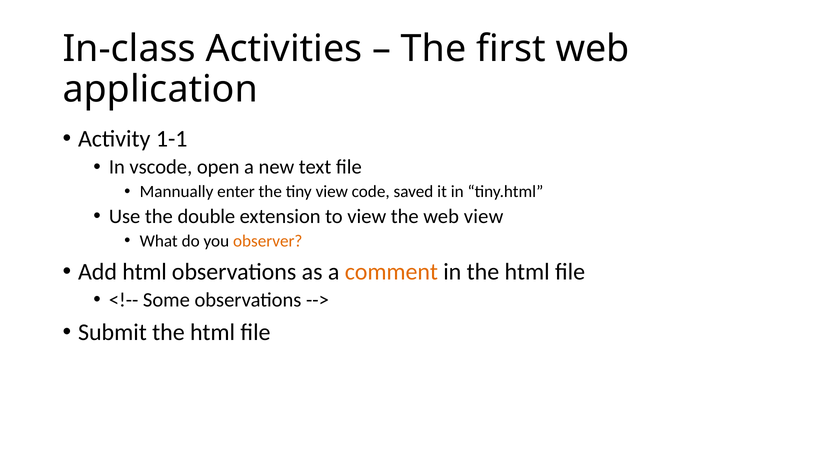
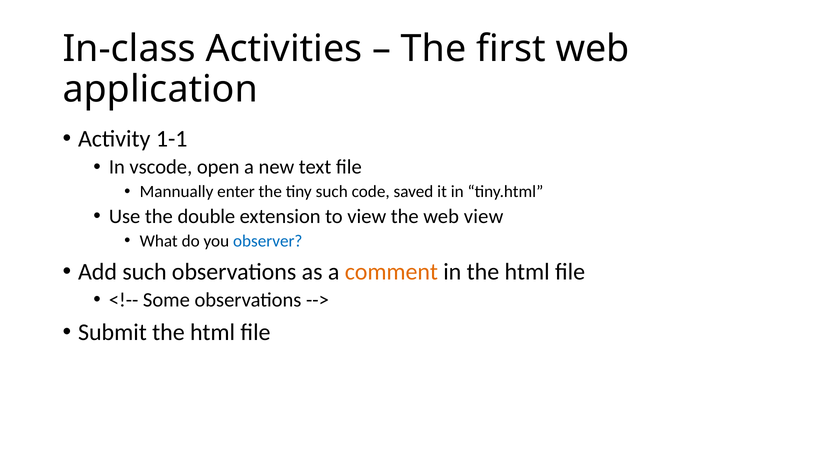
tiny view: view -> such
observer colour: orange -> blue
Add html: html -> such
